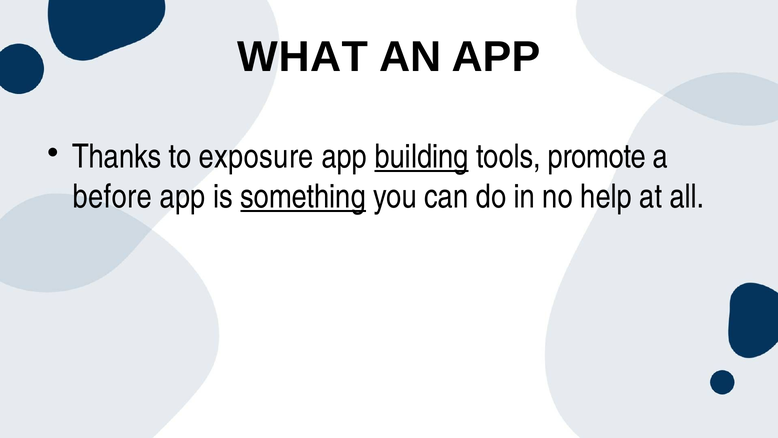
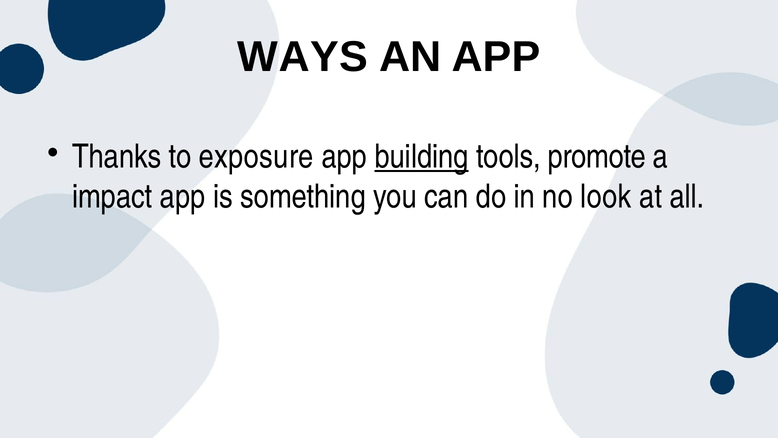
WHAT: WHAT -> WAYS
before: before -> impact
something underline: present -> none
help: help -> look
